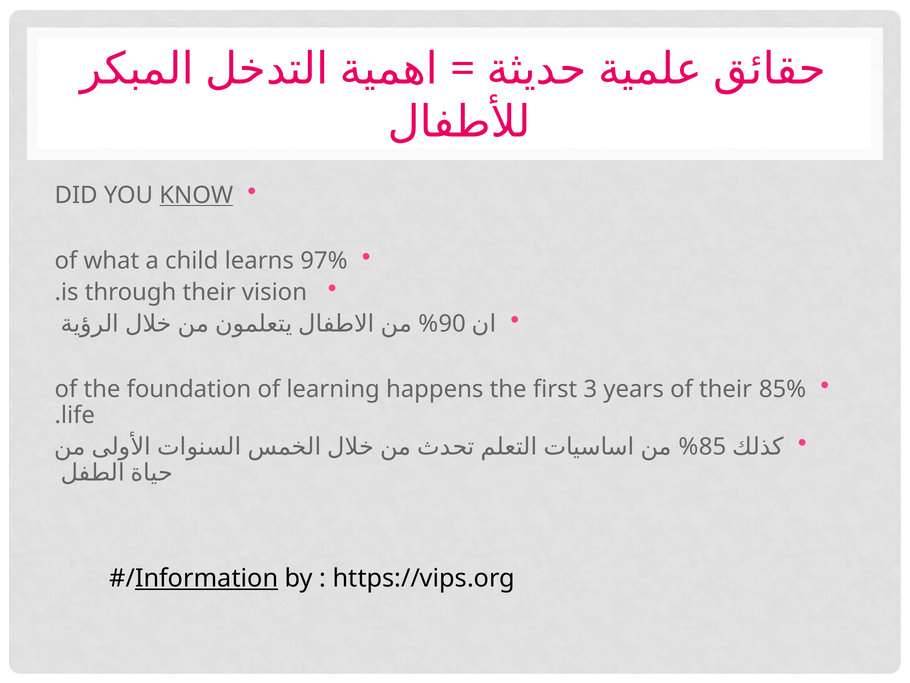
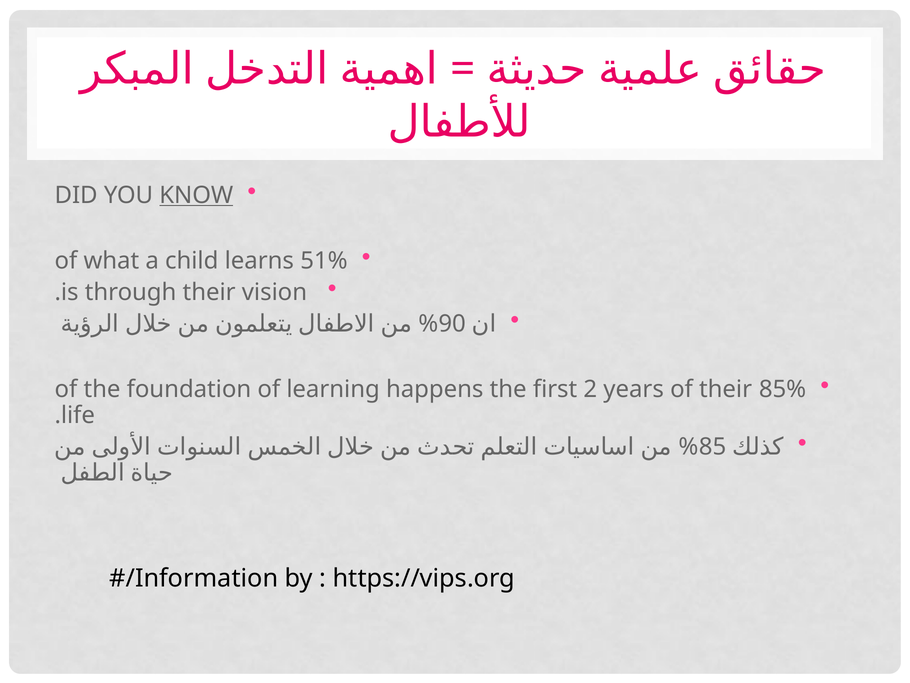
97%: 97% -> 51%
3: 3 -> 2
Information underline: present -> none
